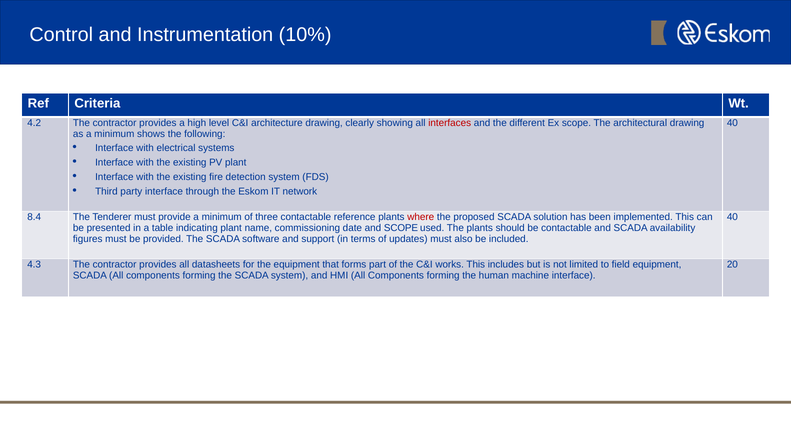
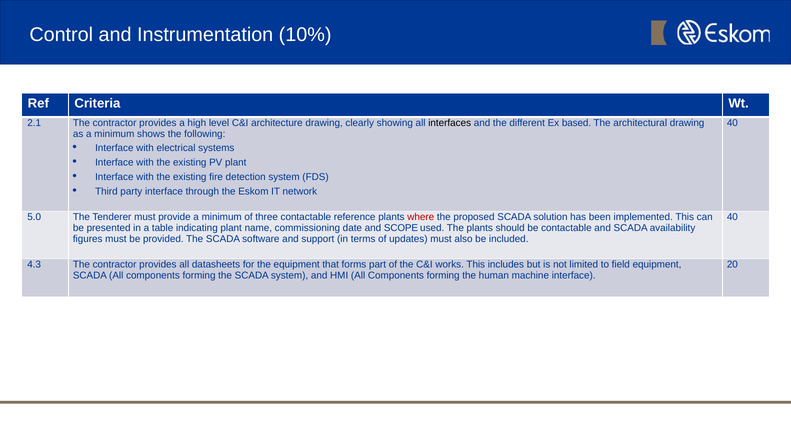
4.2: 4.2 -> 2.1
interfaces colour: red -> black
Ex scope: scope -> based
8.4: 8.4 -> 5.0
